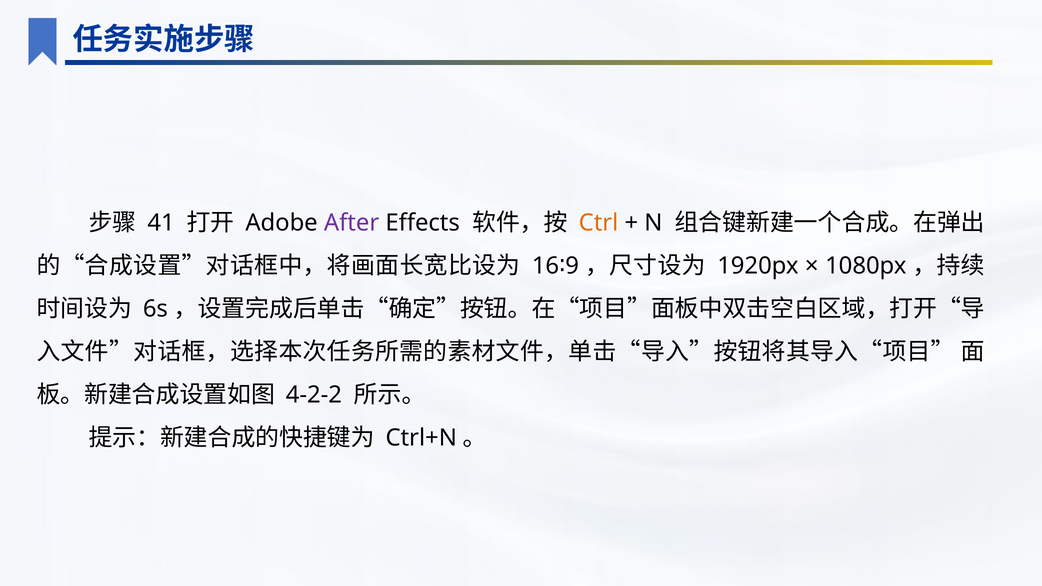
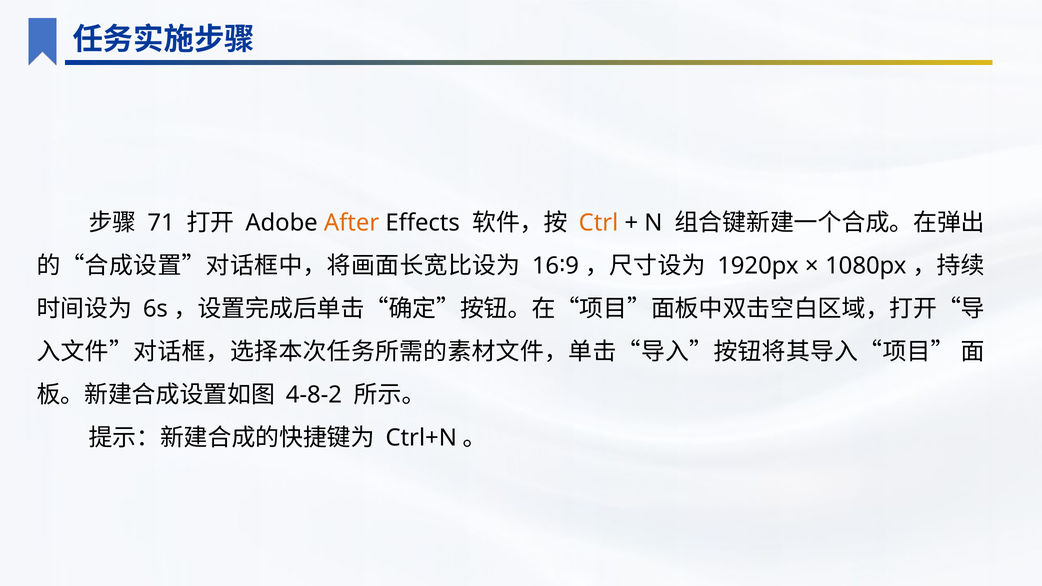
41: 41 -> 71
After colour: purple -> orange
4-2-2: 4-2-2 -> 4-8-2
